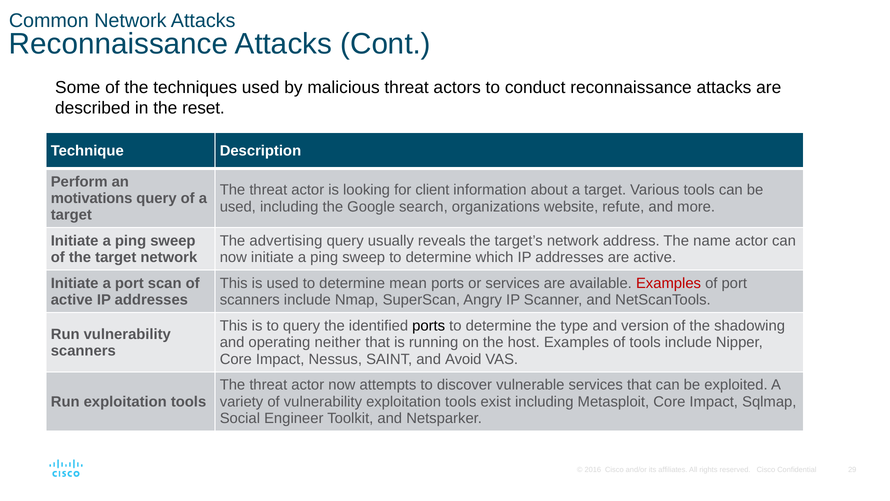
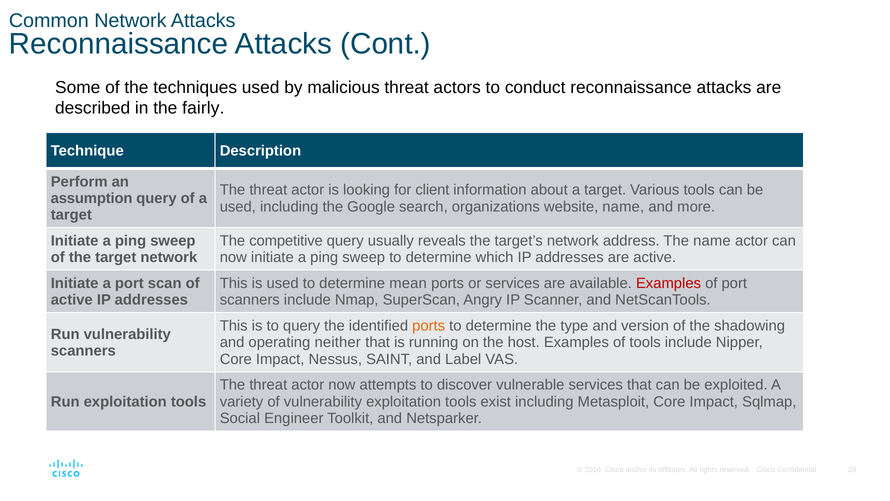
reset: reset -> fairly
motivations: motivations -> assumption
website refute: refute -> name
advertising: advertising -> competitive
ports at (429, 326) colour: black -> orange
Avoid: Avoid -> Label
